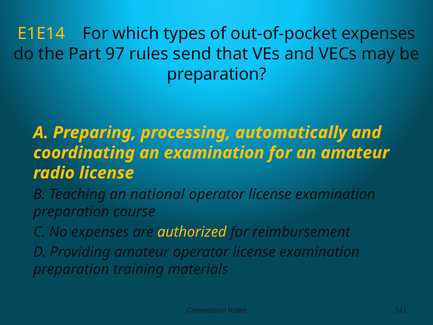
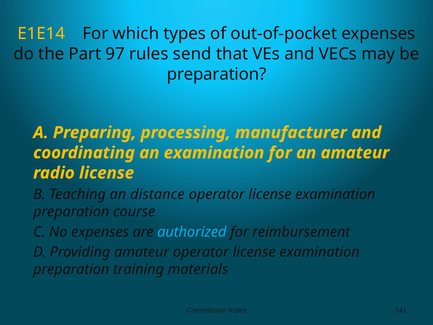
automatically: automatically -> manufacturer
national: national -> distance
authorized colour: yellow -> light blue
